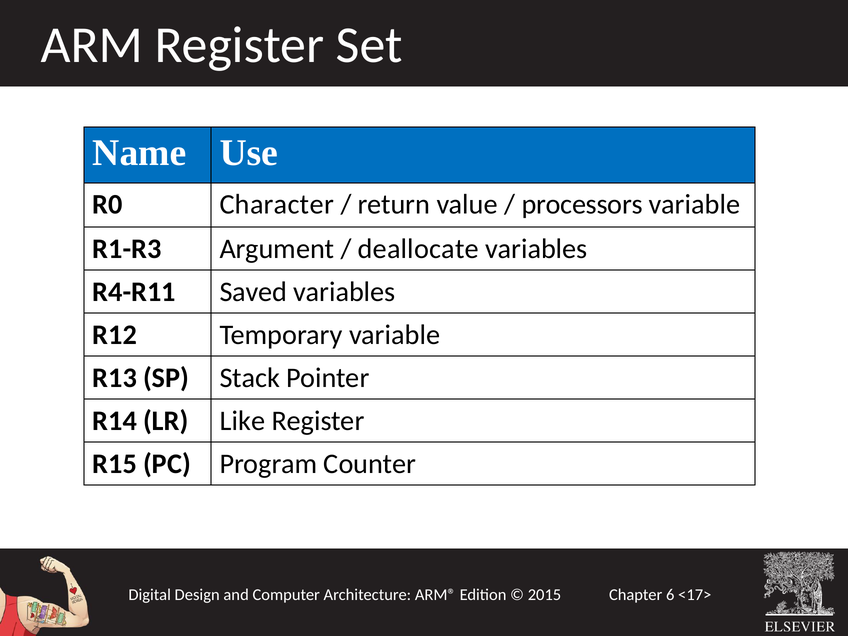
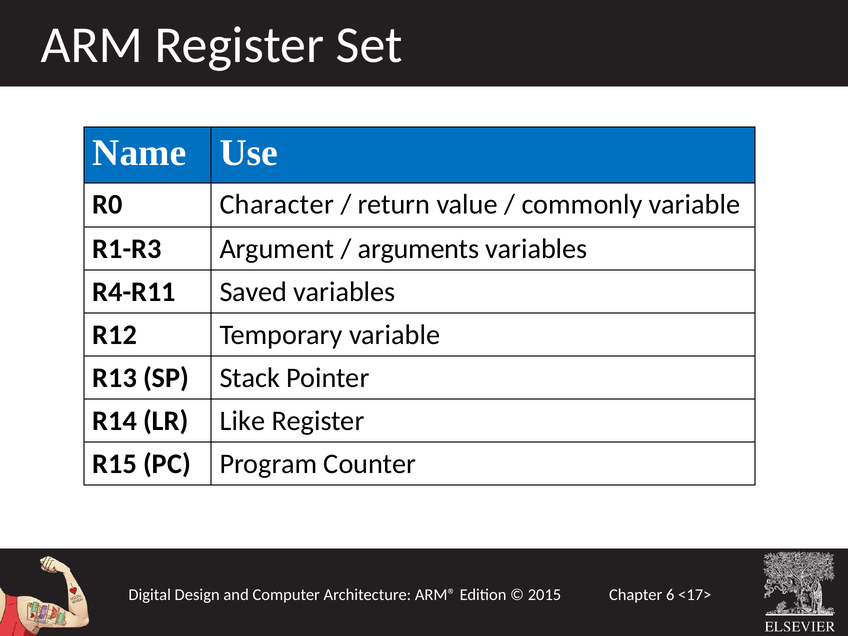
processors: processors -> commonly
deallocate: deallocate -> arguments
